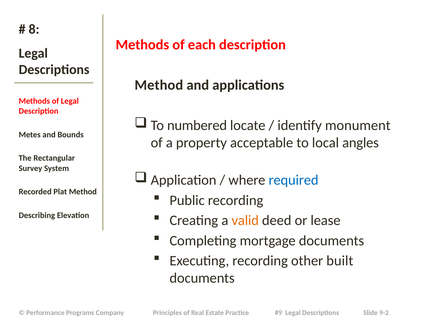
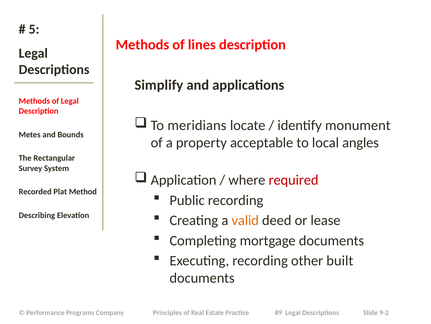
8: 8 -> 5
each: each -> lines
Method at (159, 85): Method -> Simplify
numbered: numbered -> meridians
required colour: blue -> red
